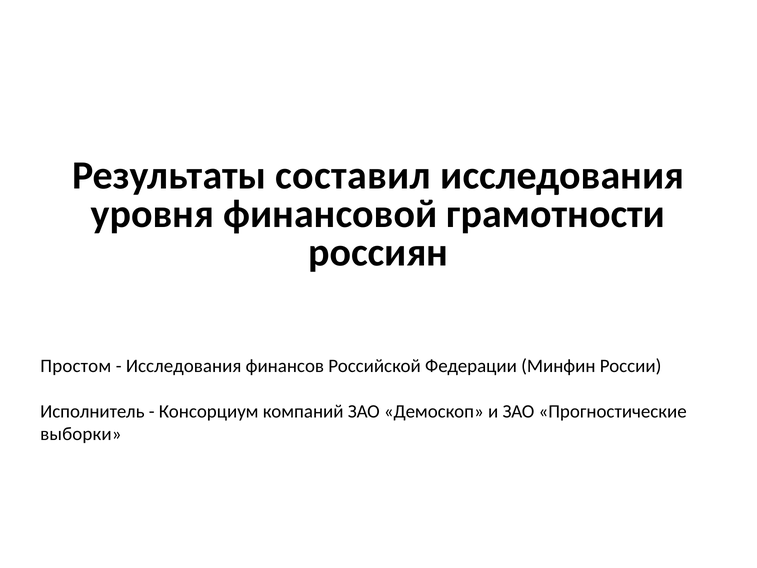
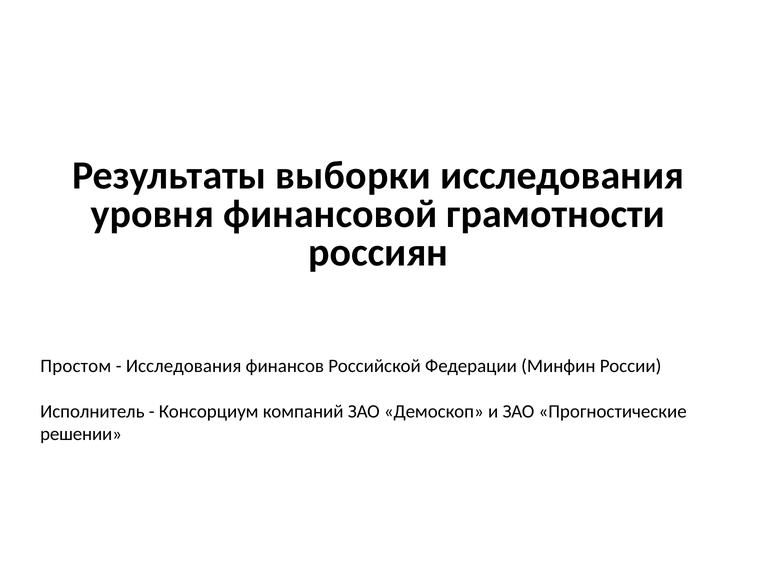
составил: составил -> выборки
выборки: выборки -> решении
